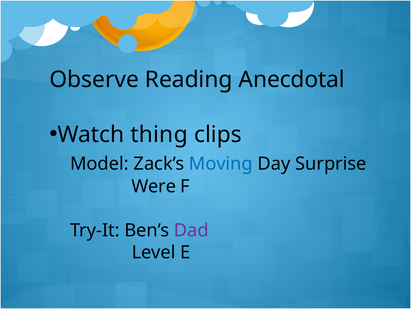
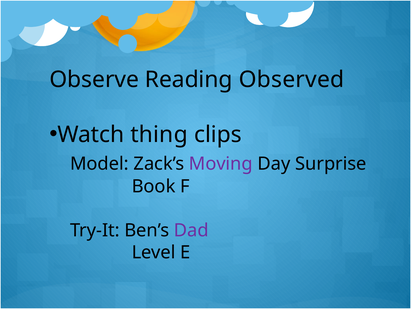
Anecdotal: Anecdotal -> Observed
Moving colour: blue -> purple
Were: Were -> Book
